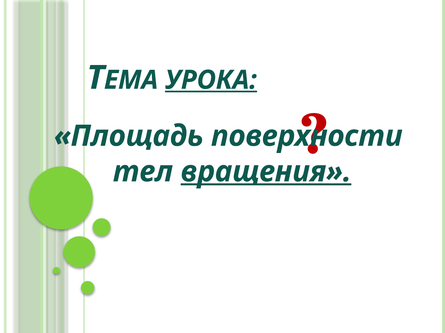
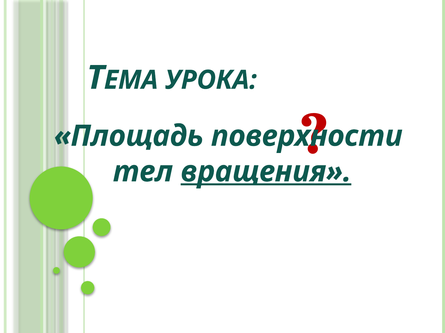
УРОКА underline: present -> none
